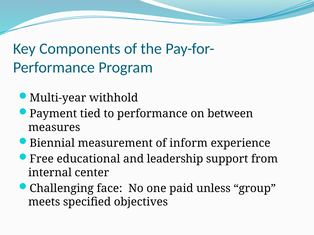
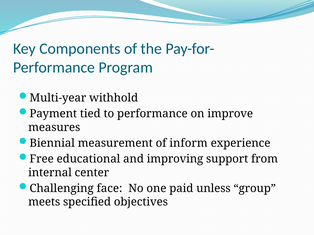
between: between -> improve
leadership: leadership -> improving
